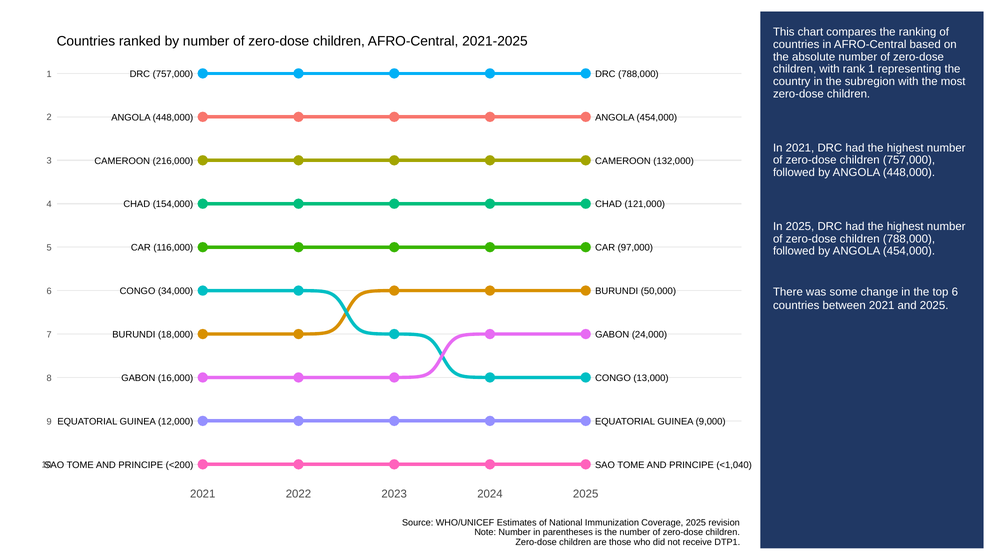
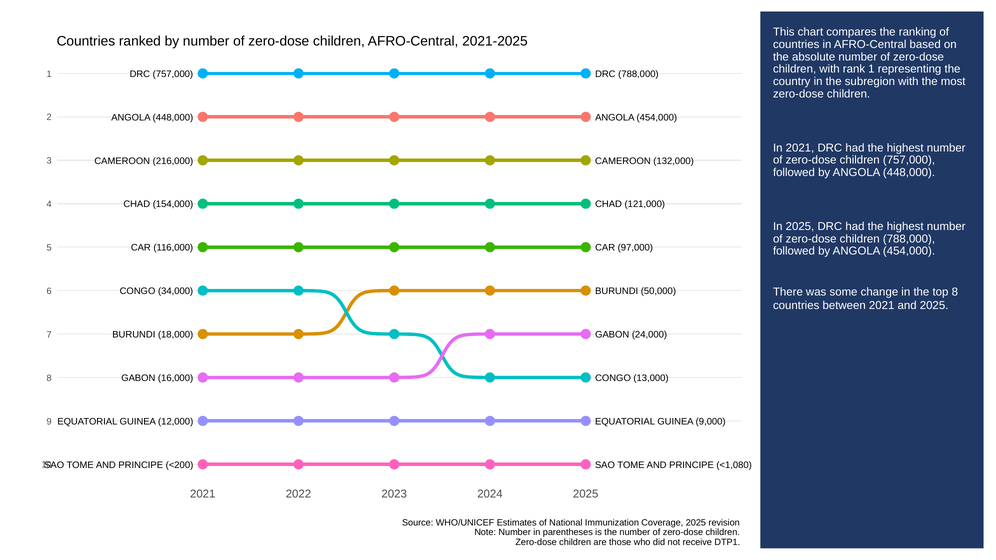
top 6: 6 -> 8
<1,040: <1,040 -> <1,080
